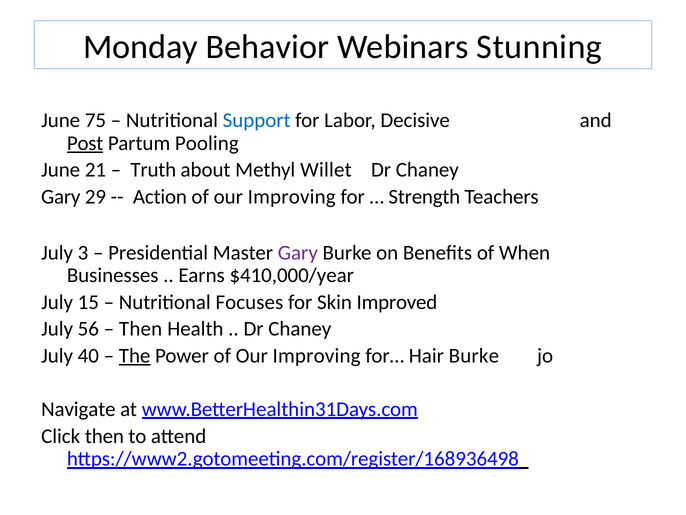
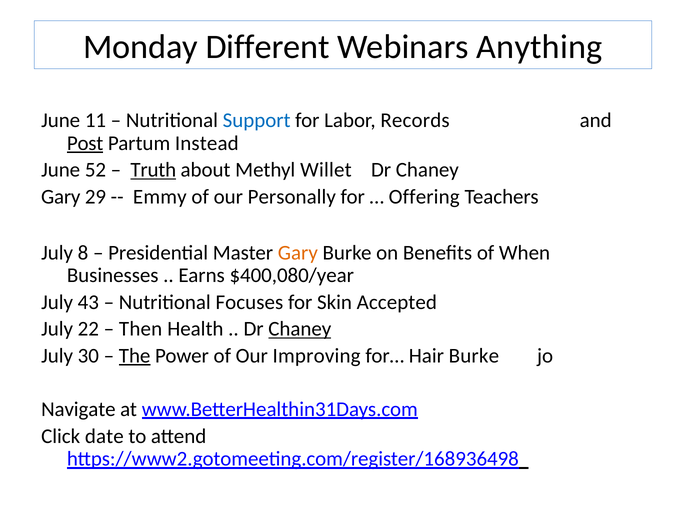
Behavior: Behavior -> Different
Stunning: Stunning -> Anything
75: 75 -> 11
Decisive: Decisive -> Records
Pooling: Pooling -> Instead
21: 21 -> 52
Truth underline: none -> present
Action: Action -> Emmy
Improving at (292, 196): Improving -> Personally
Strength: Strength -> Offering
3: 3 -> 8
Gary at (298, 252) colour: purple -> orange
$410,000/year: $410,000/year -> $400,080/year
15: 15 -> 43
Improved: Improved -> Accepted
56: 56 -> 22
Chaney at (300, 329) underline: none -> present
40: 40 -> 30
Click then: then -> date
